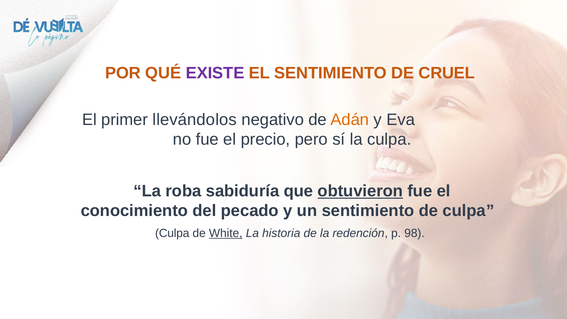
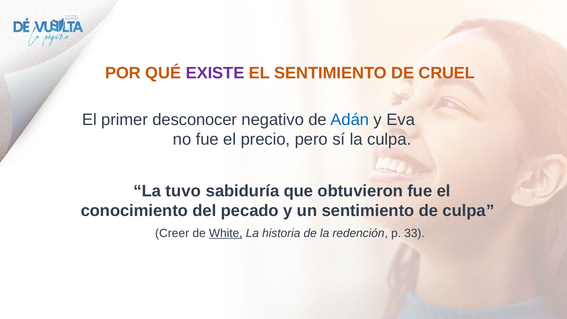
llevándolos: llevándolos -> desconocer
Adán colour: orange -> blue
roba: roba -> tuvo
obtuvieron underline: present -> none
Culpa at (172, 233): Culpa -> Creer
98: 98 -> 33
